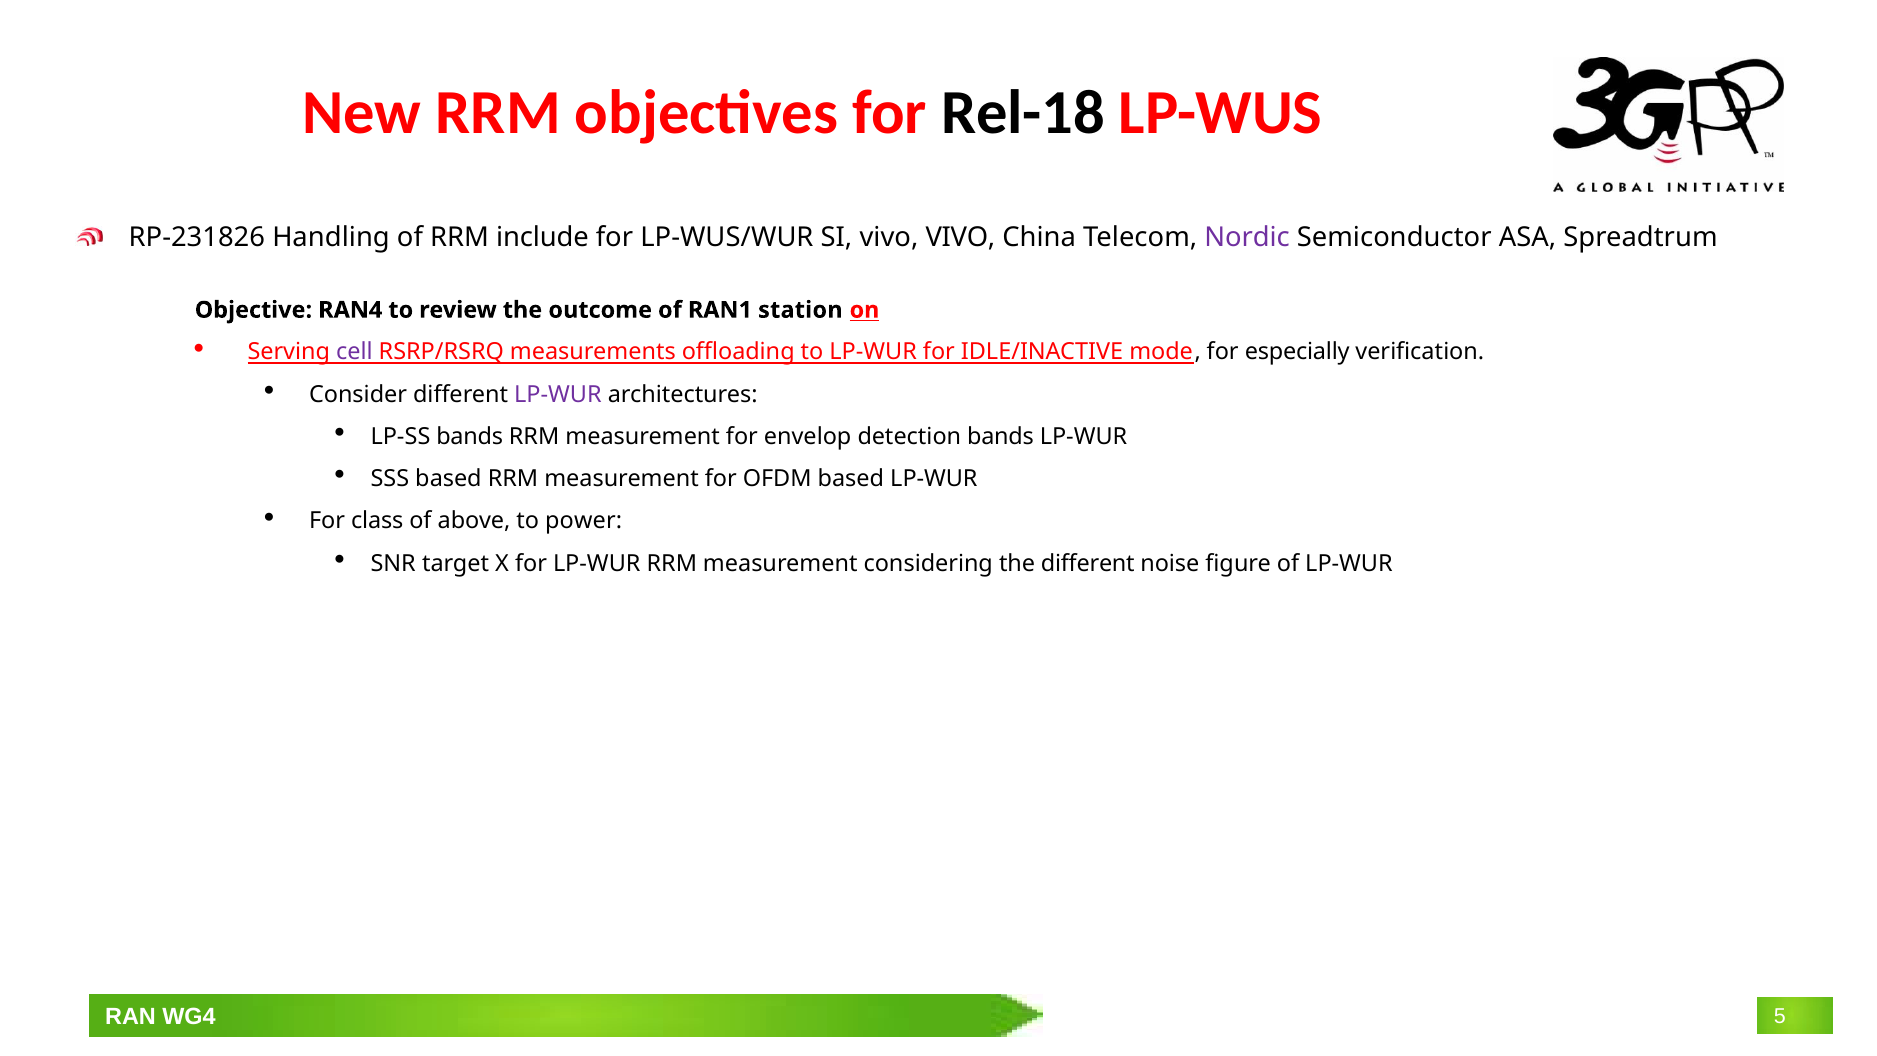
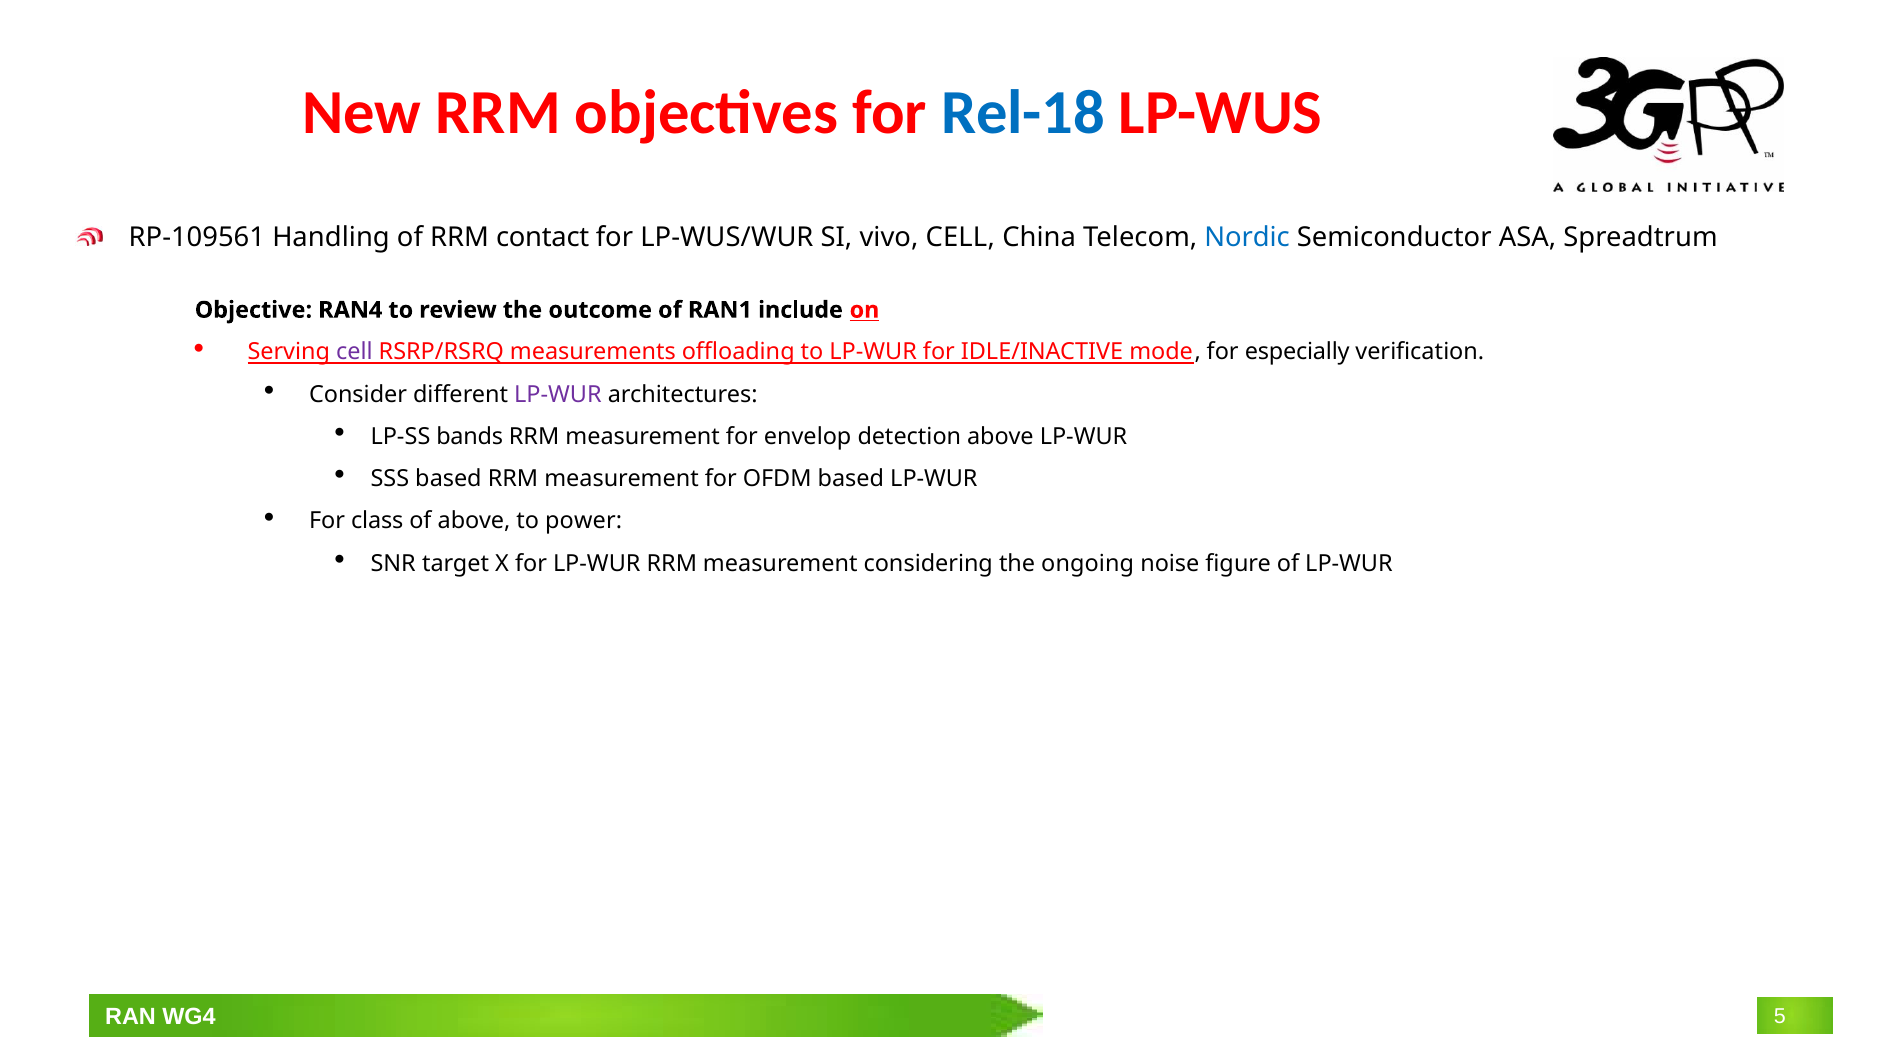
Rel-18 colour: black -> blue
RP-231826: RP-231826 -> RP-109561
include: include -> contact
vivo VIVO: VIVO -> CELL
Nordic colour: purple -> blue
station: station -> include
detection bands: bands -> above
the different: different -> ongoing
